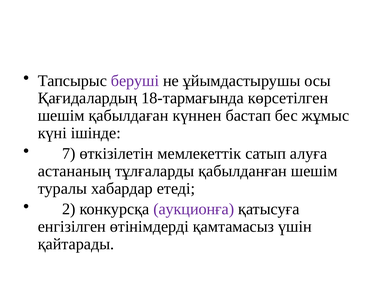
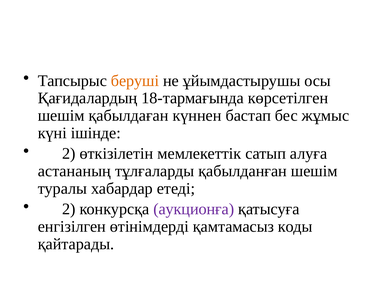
беруші colour: purple -> orange
7 at (69, 154): 7 -> 2
үшін: үшін -> коды
